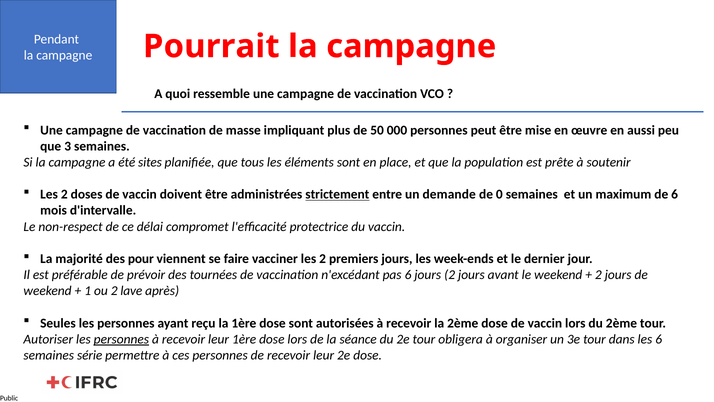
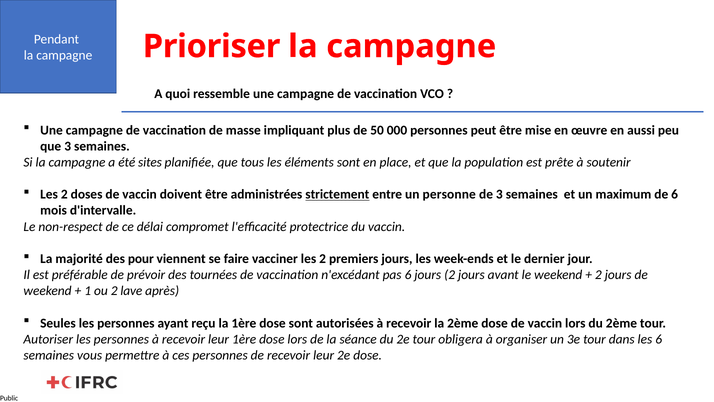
Pourrait: Pourrait -> Prioriser
demande: demande -> personne
de 0: 0 -> 3
personnes at (121, 339) underline: present -> none
série: série -> vous
